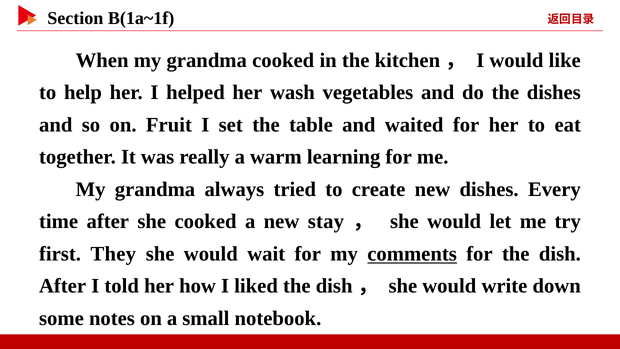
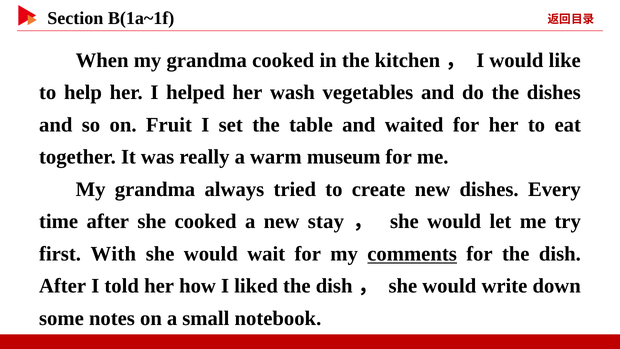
learning: learning -> museum
They: They -> With
